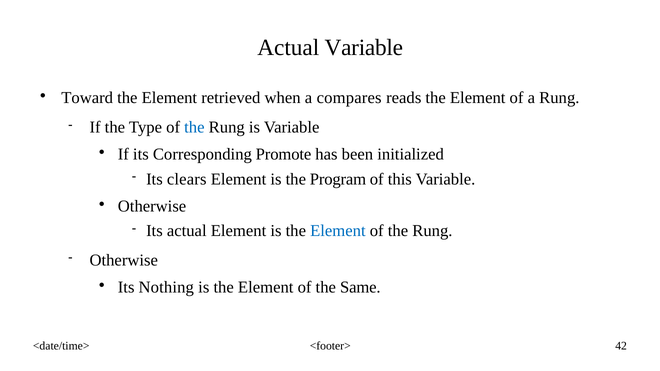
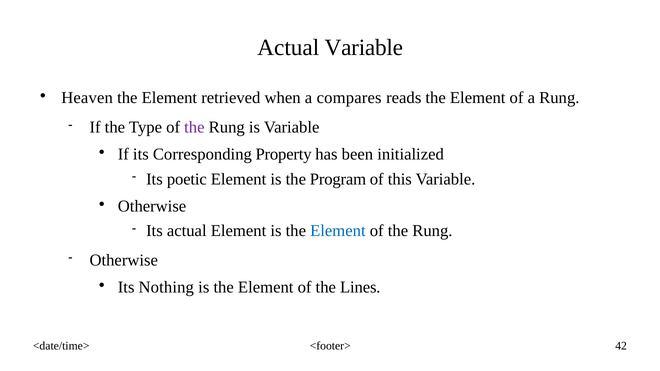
Toward: Toward -> Heaven
the at (194, 127) colour: blue -> purple
Promote: Promote -> Property
clears: clears -> poetic
Same: Same -> Lines
